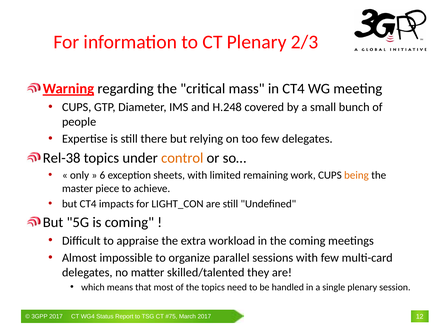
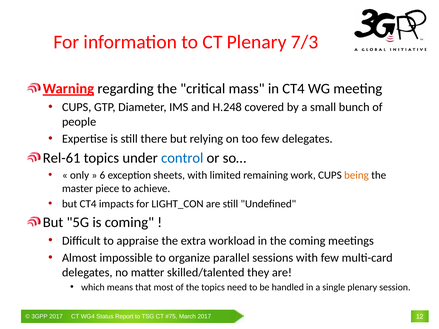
2/3: 2/3 -> 7/3
Rel-38: Rel-38 -> Rel-61
control colour: orange -> blue
